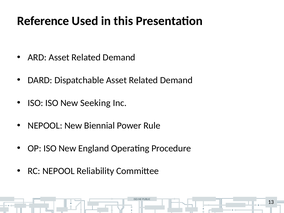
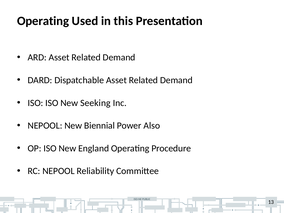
Reference at (43, 21): Reference -> Operating
Rule: Rule -> Also
